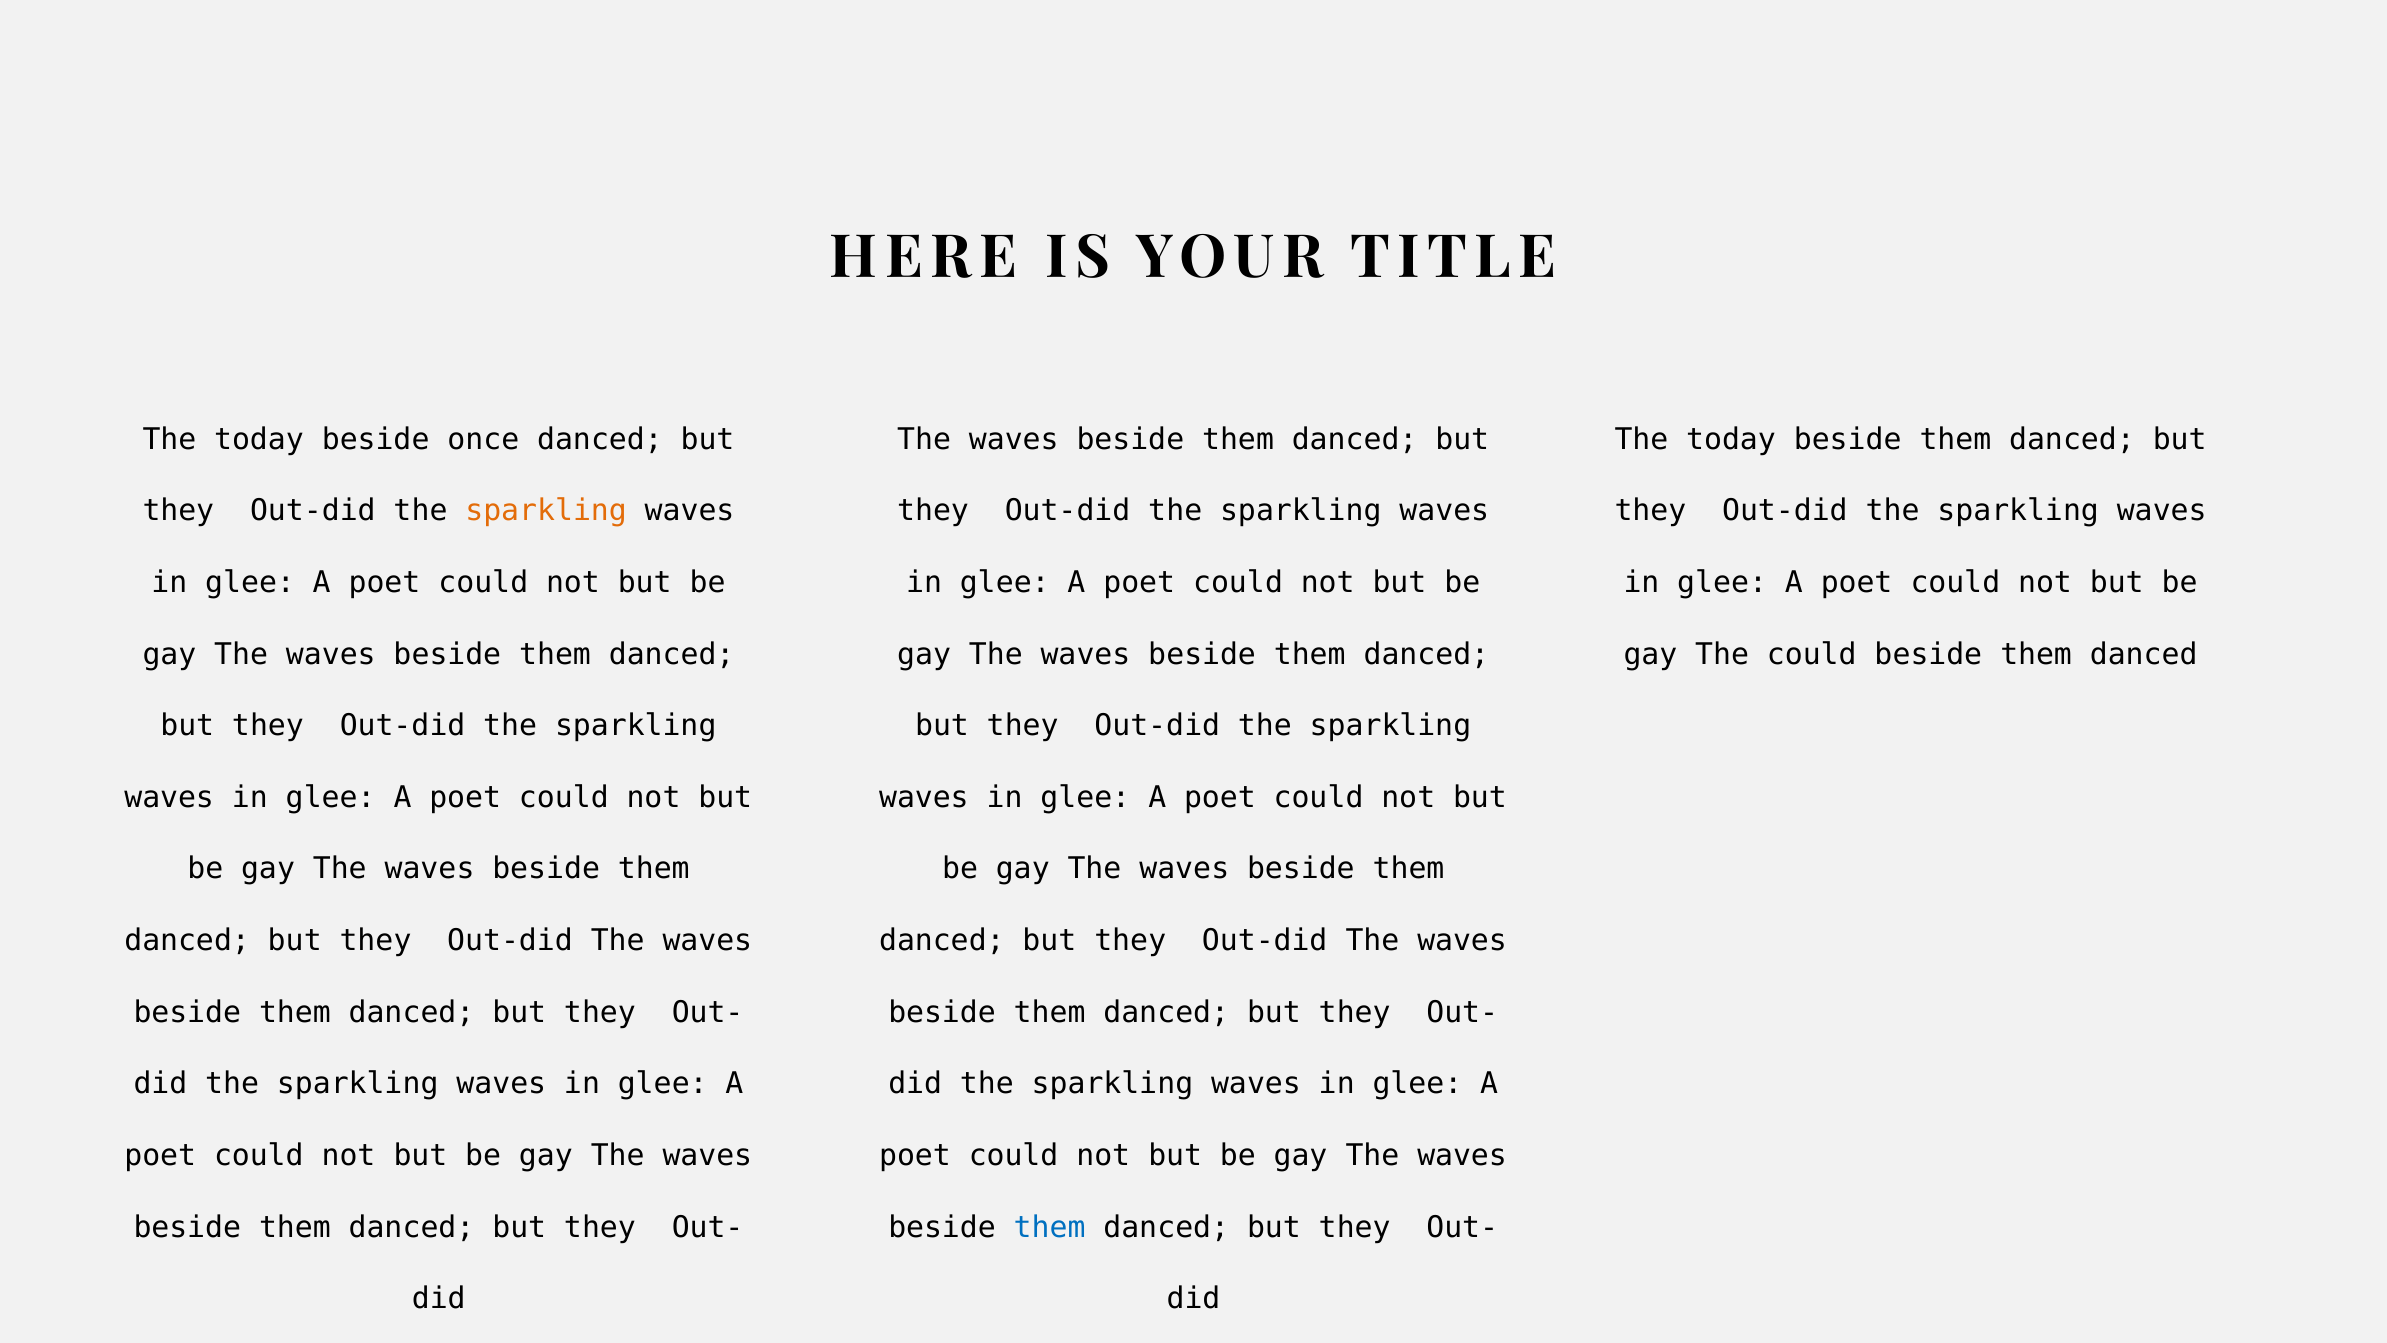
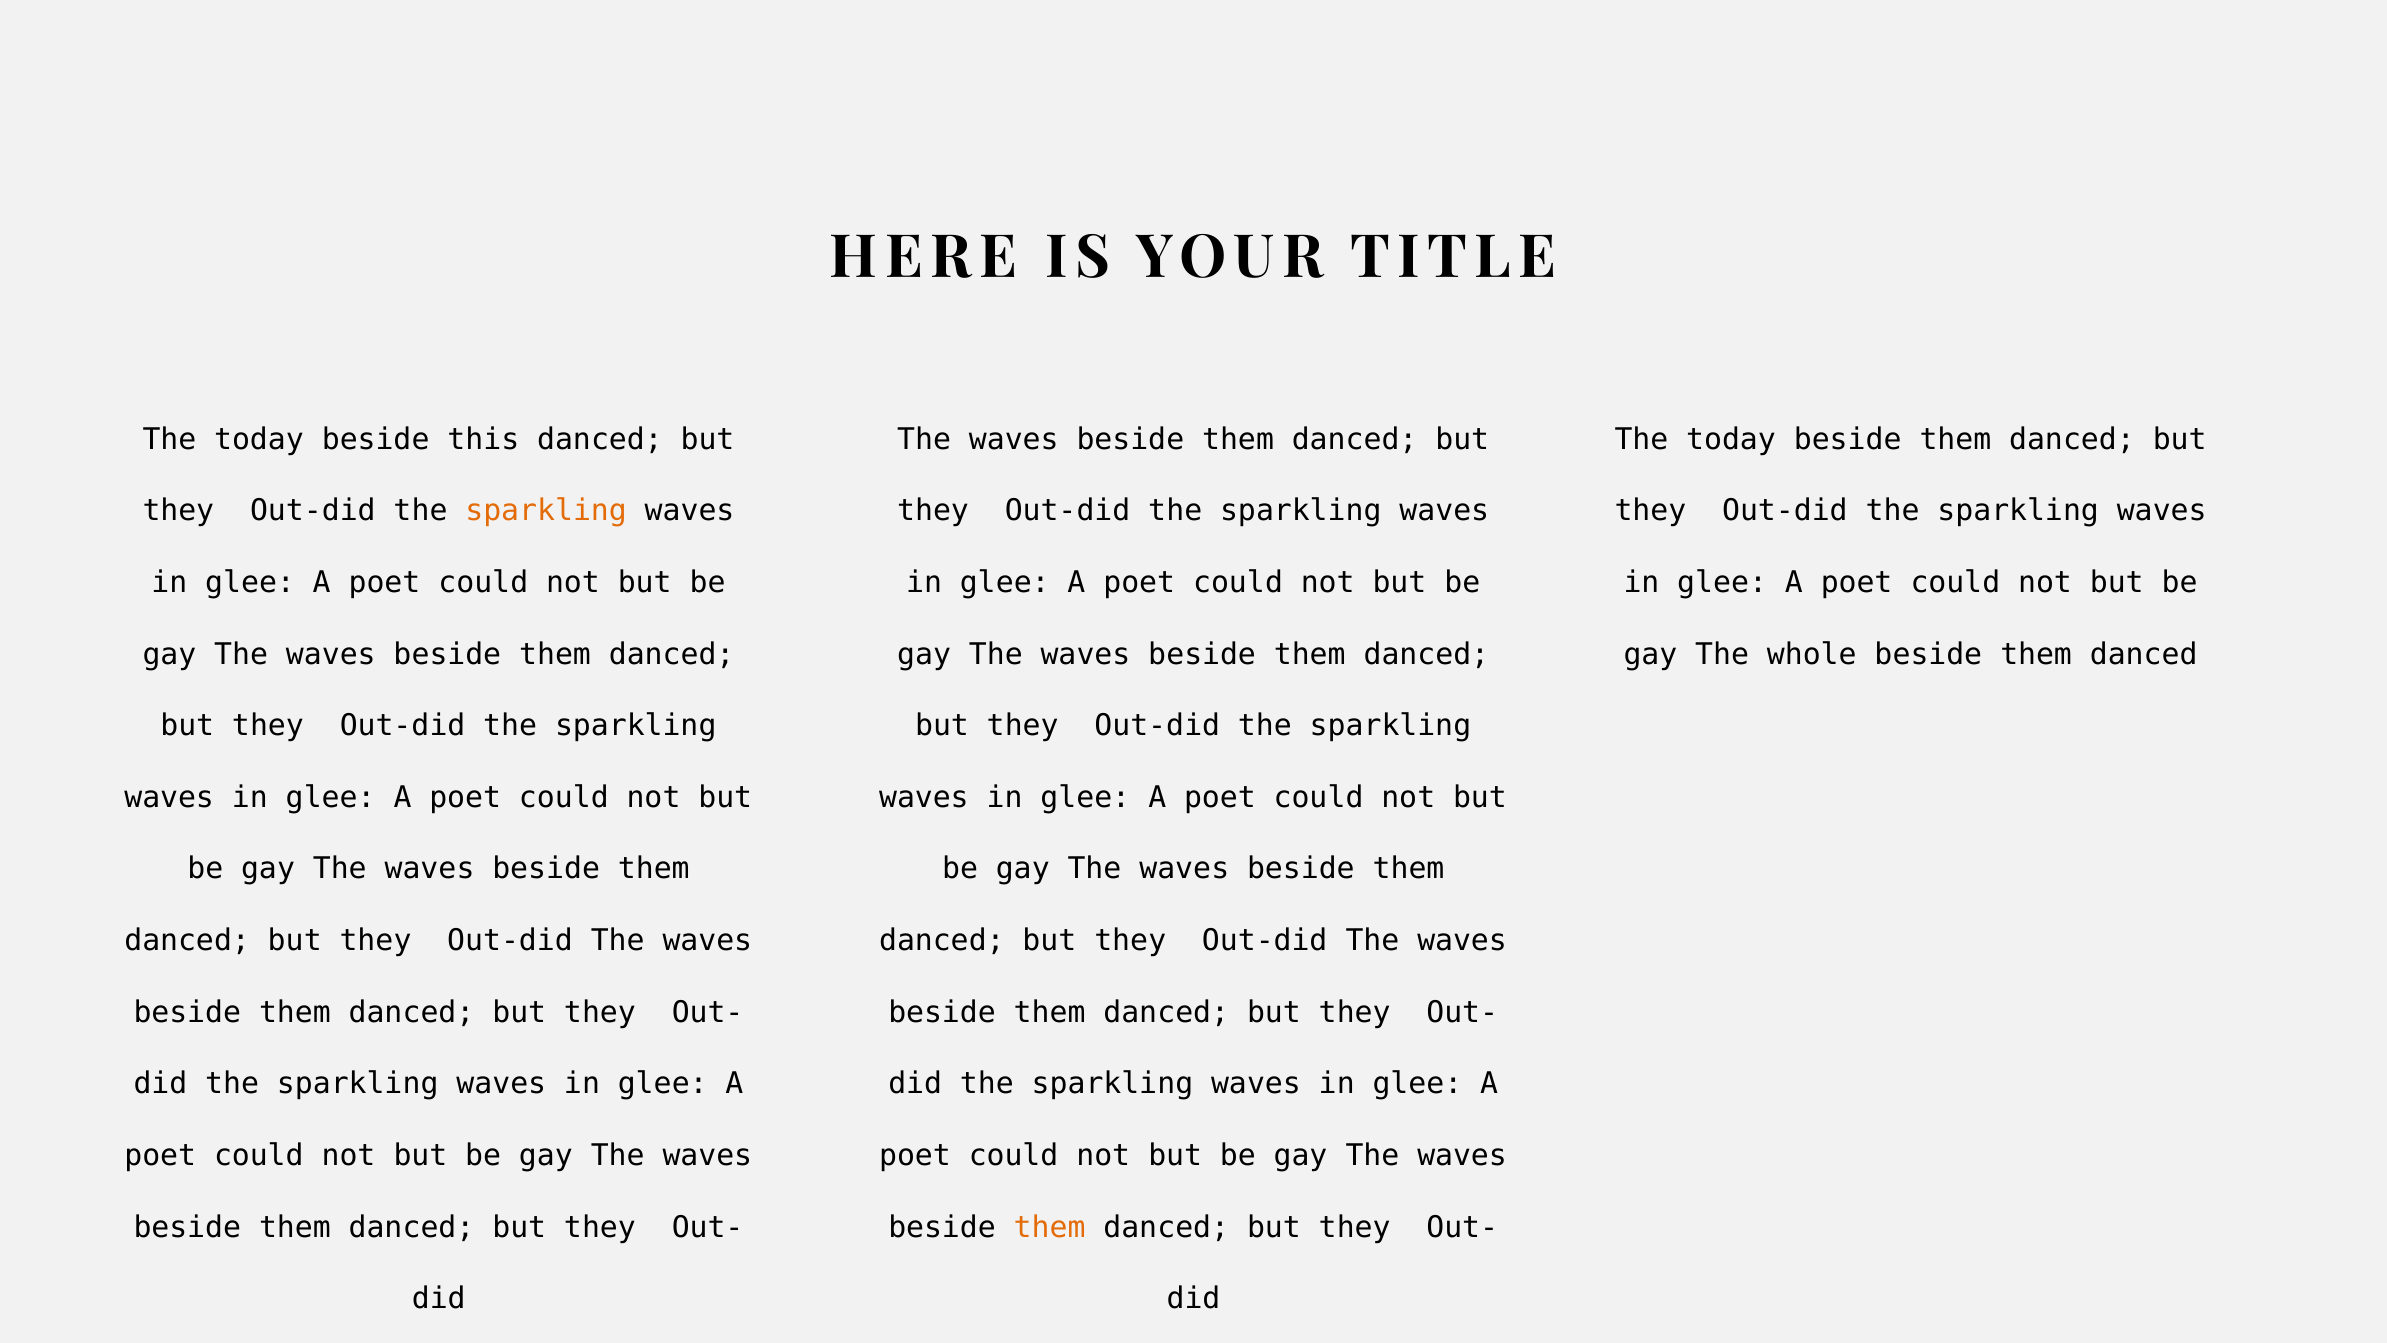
once: once -> this
The could: could -> whole
them at (1050, 1227) colour: blue -> orange
